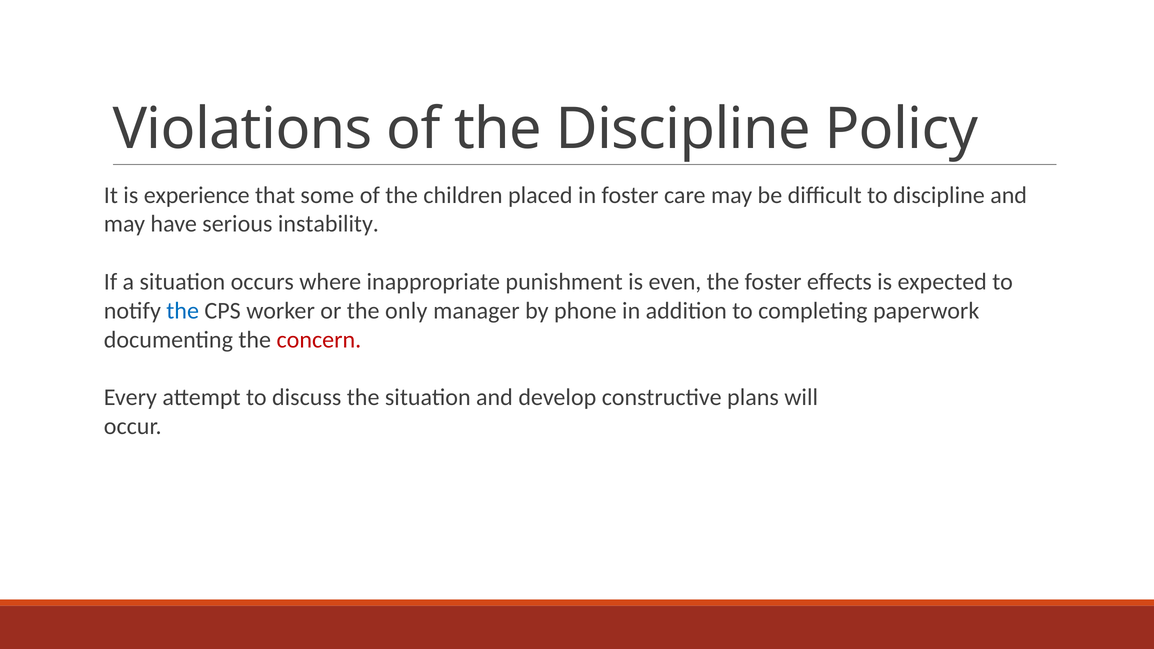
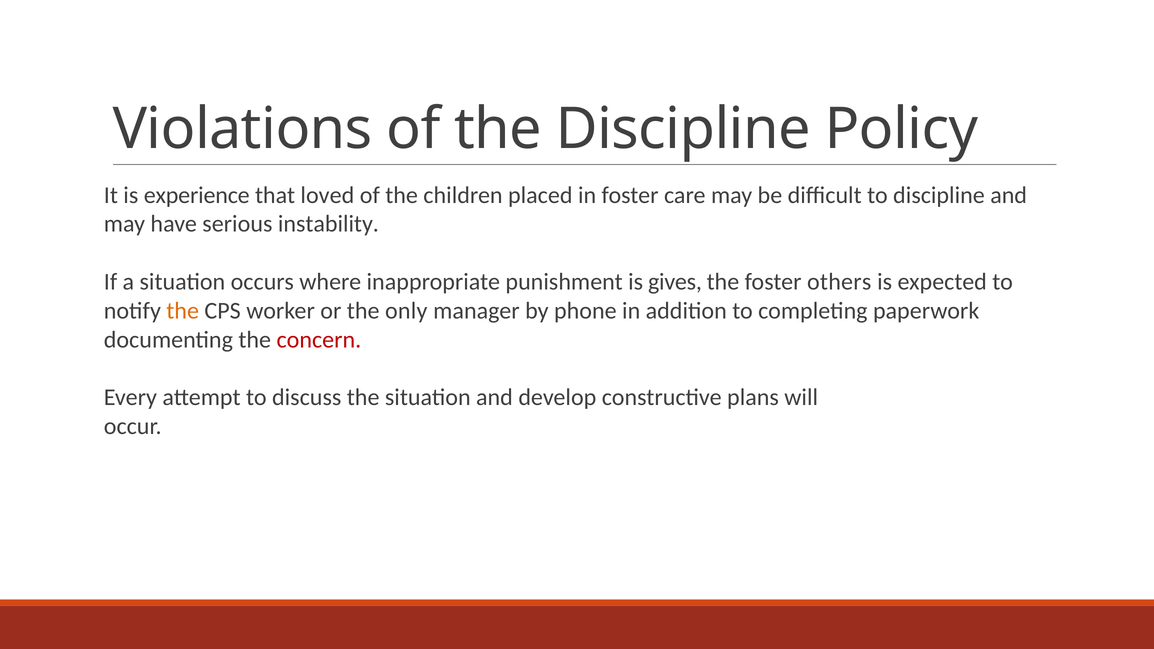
some: some -> loved
even: even -> gives
effects: effects -> others
the at (183, 311) colour: blue -> orange
